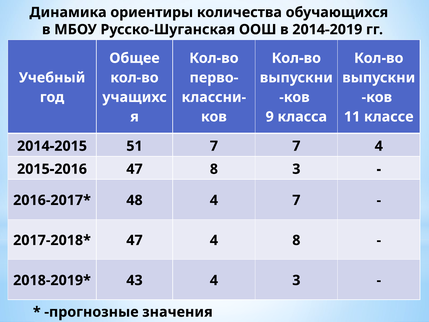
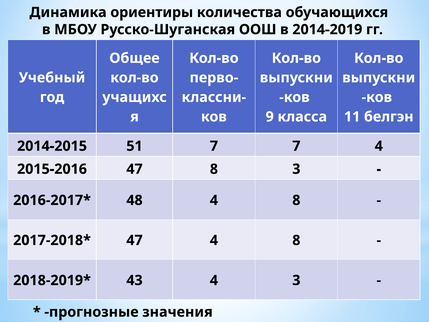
классе: классе -> белгэн
48 4 7: 7 -> 8
